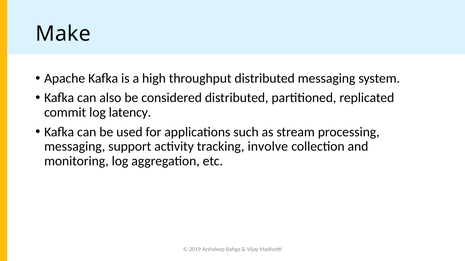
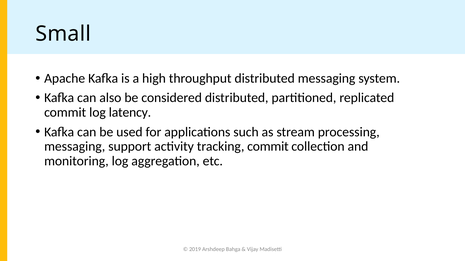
Make: Make -> Small
tracking involve: involve -> commit
